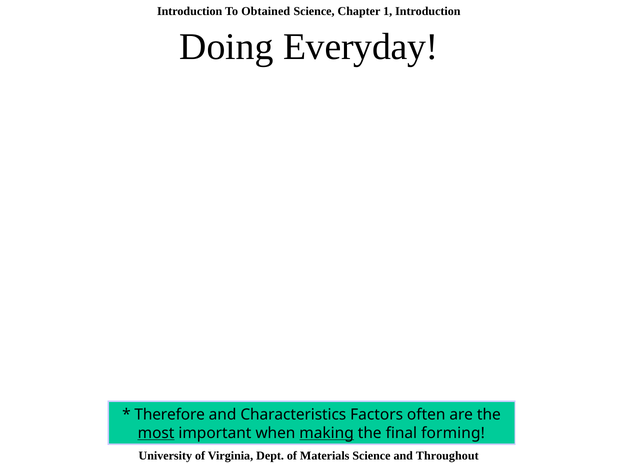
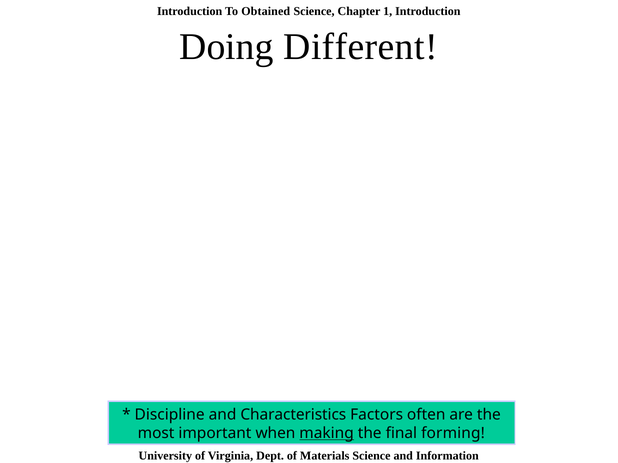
Everyday: Everyday -> Different
Therefore: Therefore -> Discipline
most underline: present -> none
Throughout: Throughout -> Information
